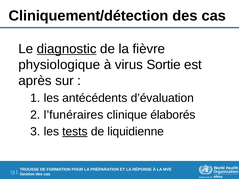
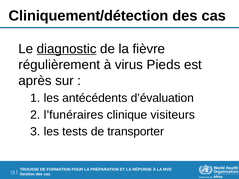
physiologique: physiologique -> régulièrement
Sortie: Sortie -> Pieds
élaborés: élaborés -> visiteurs
tests underline: present -> none
liquidienne: liquidienne -> transporter
